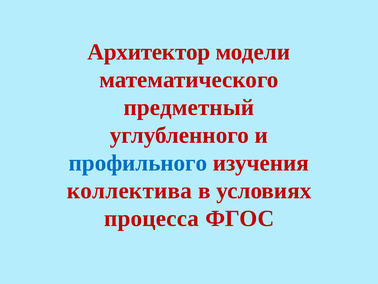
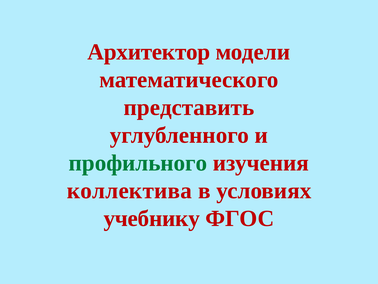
предметный: предметный -> представить
профильного colour: blue -> green
процесса: процесса -> учебнику
